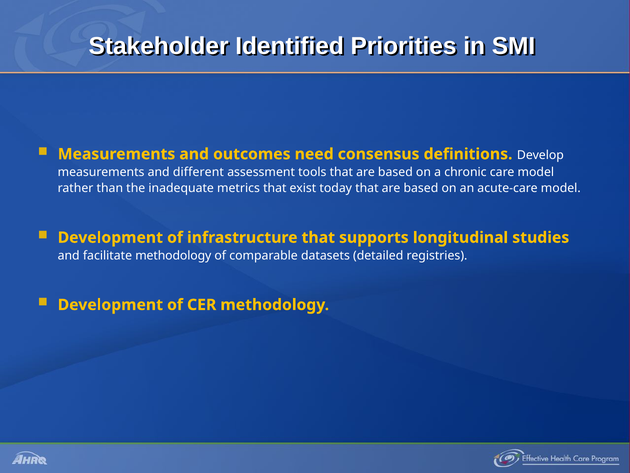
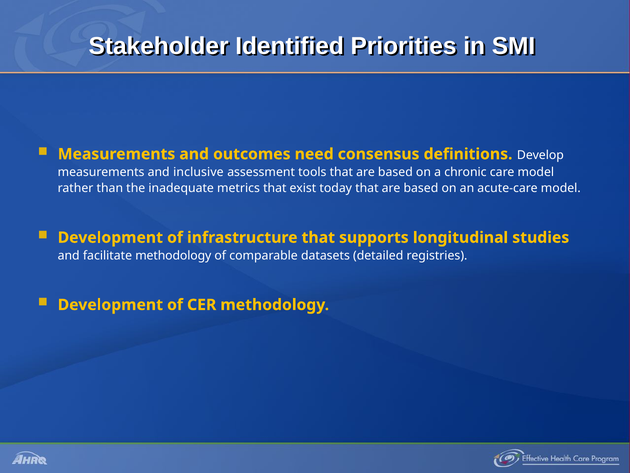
different: different -> inclusive
